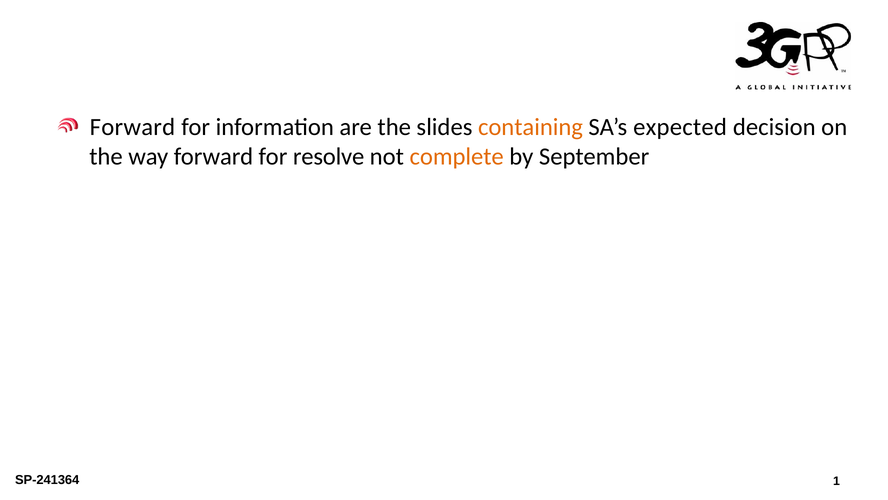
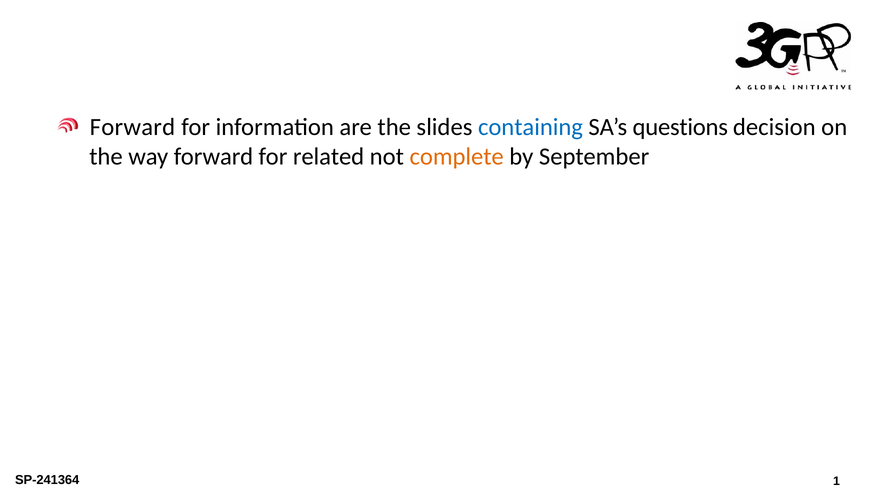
containing colour: orange -> blue
expected: expected -> questions
resolve: resolve -> related
